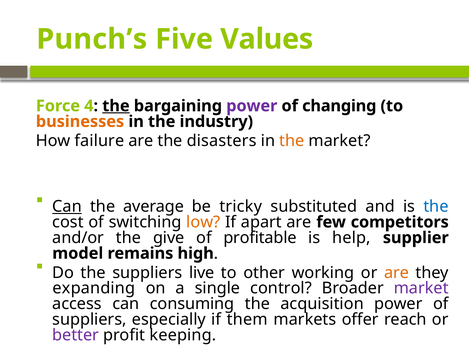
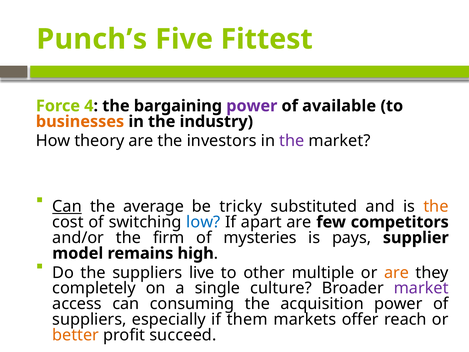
Values: Values -> Fittest
the at (116, 106) underline: present -> none
changing: changing -> available
failure: failure -> theory
disasters: disasters -> investors
the at (292, 141) colour: orange -> purple
the at (436, 206) colour: blue -> orange
low colour: orange -> blue
give: give -> firm
profitable: profitable -> mysteries
help: help -> pays
working: working -> multiple
expanding: expanding -> completely
control: control -> culture
better colour: purple -> orange
keeping: keeping -> succeed
